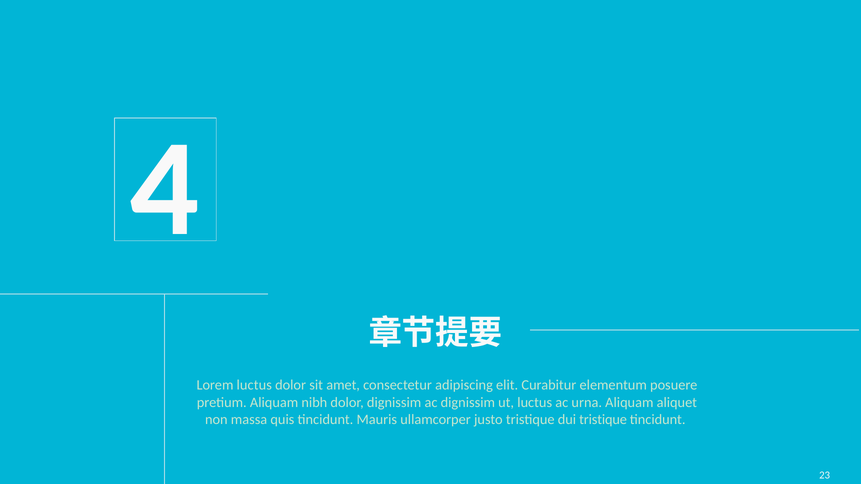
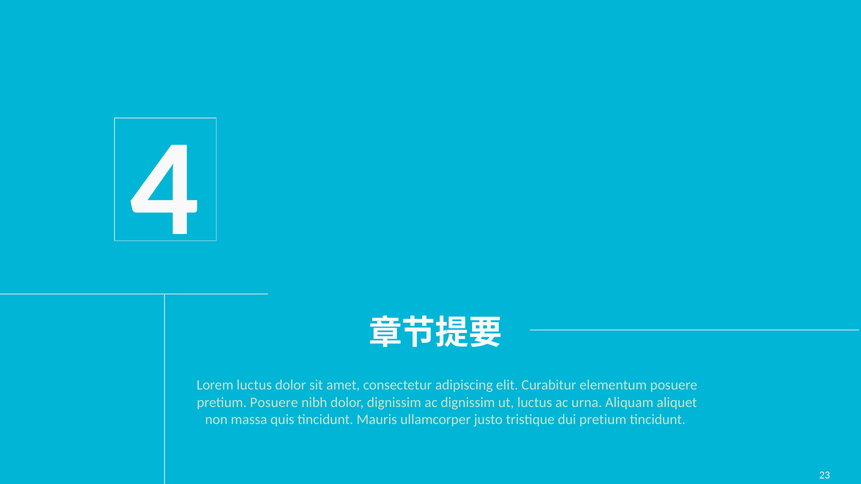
pretium Aliquam: Aliquam -> Posuere
dui tristique: tristique -> pretium
